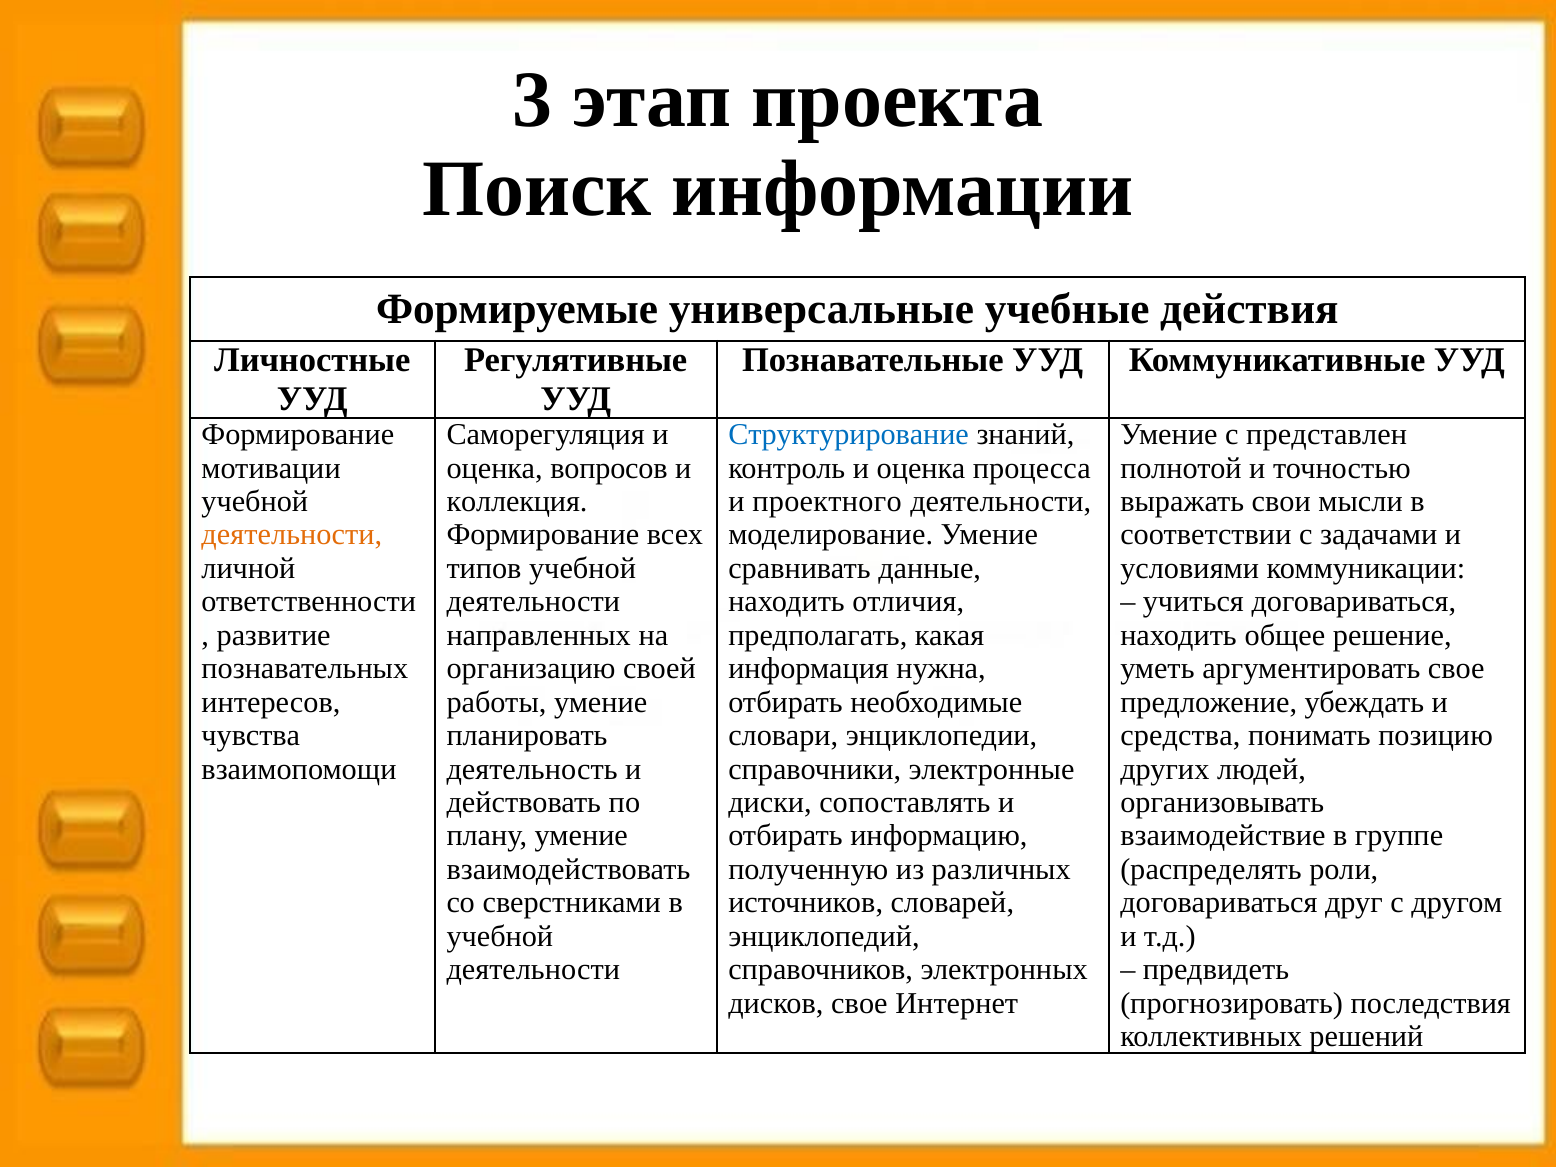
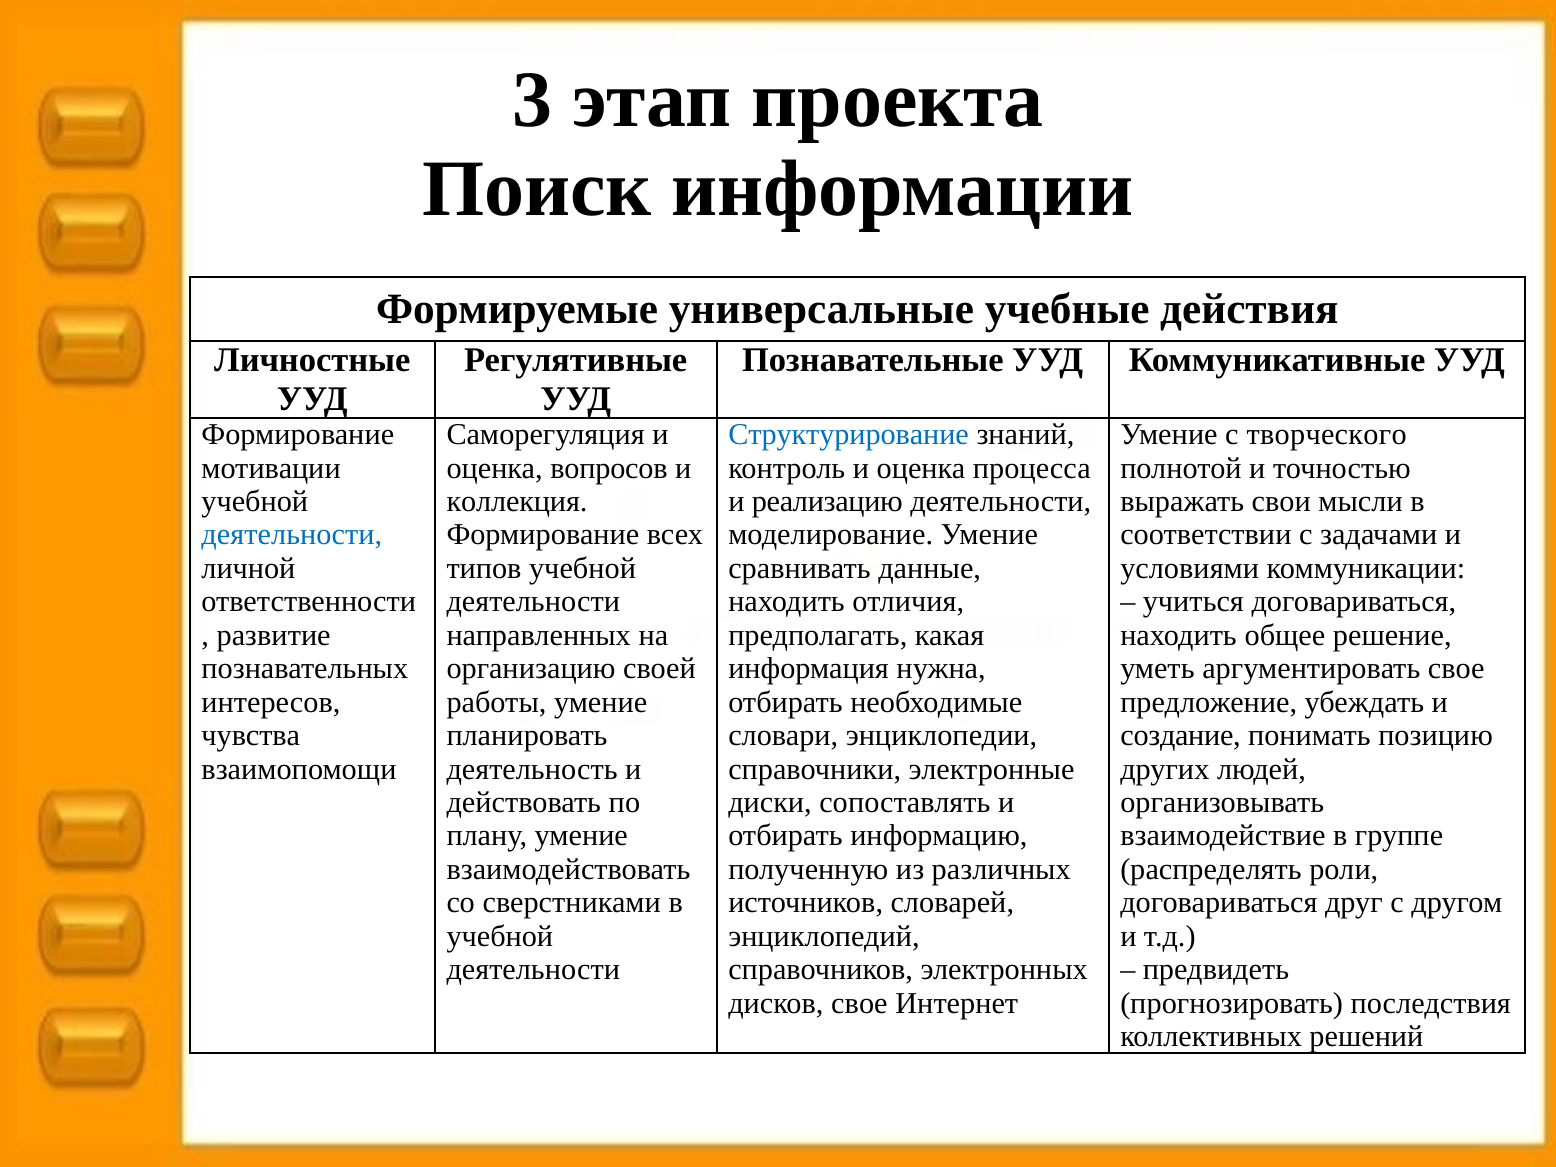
представлен: представлен -> творческого
проектного: проектного -> реализацию
деятельности at (292, 535) colour: orange -> blue
средства: средства -> создание
